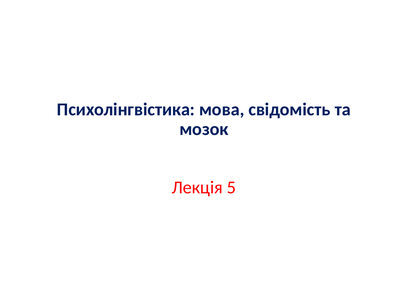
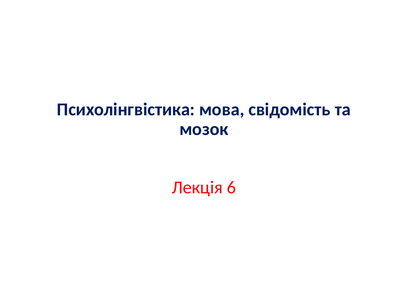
5: 5 -> 6
